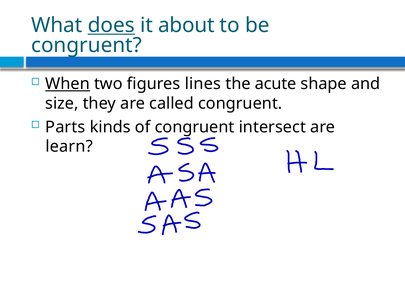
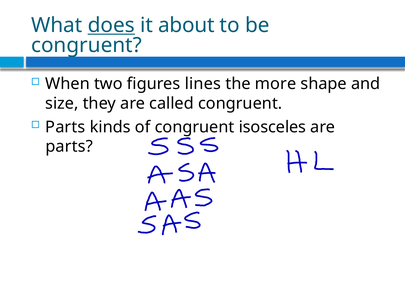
When underline: present -> none
acute: acute -> more
intersect: intersect -> isosceles
learn at (69, 146): learn -> parts
